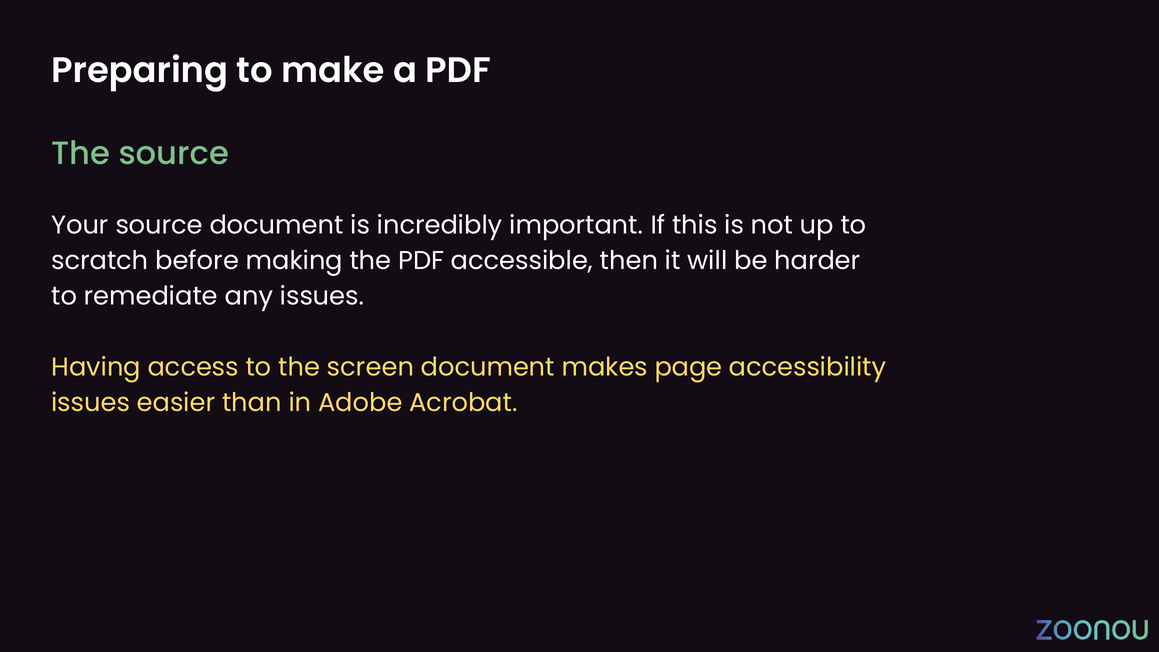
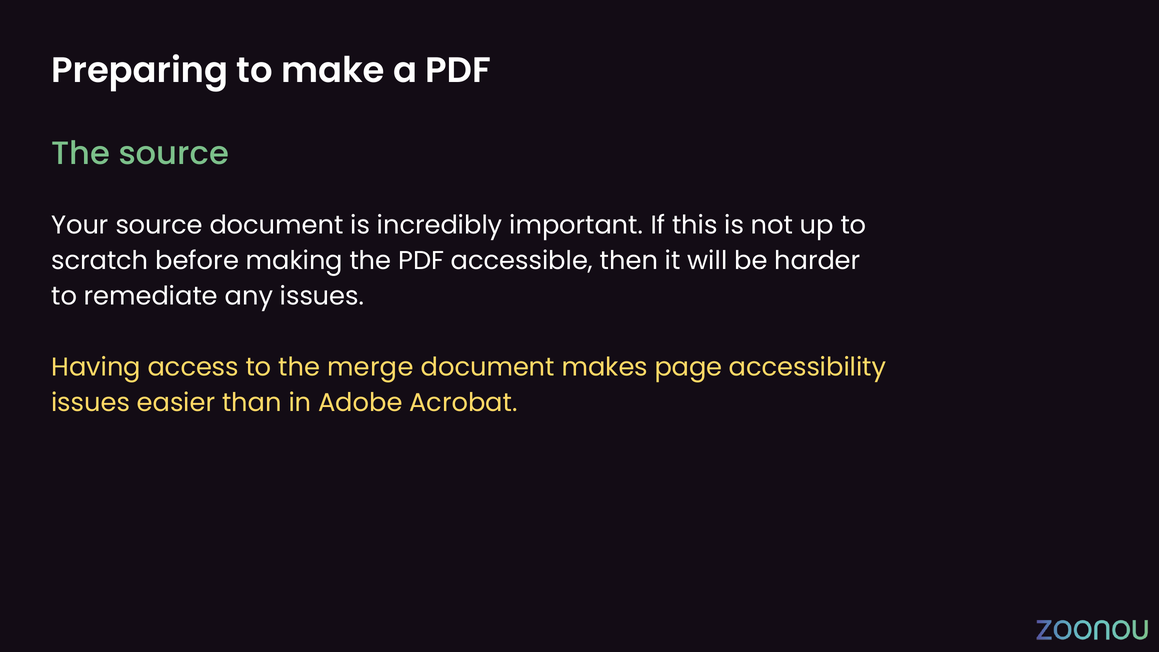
screen: screen -> merge
